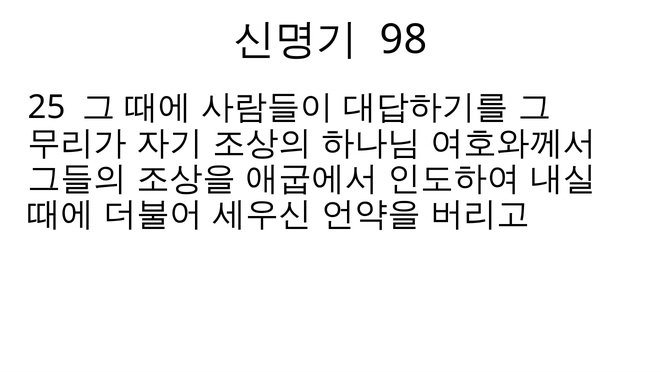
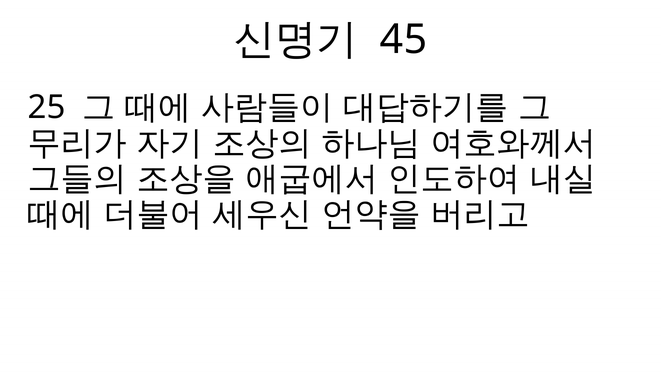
98: 98 -> 45
